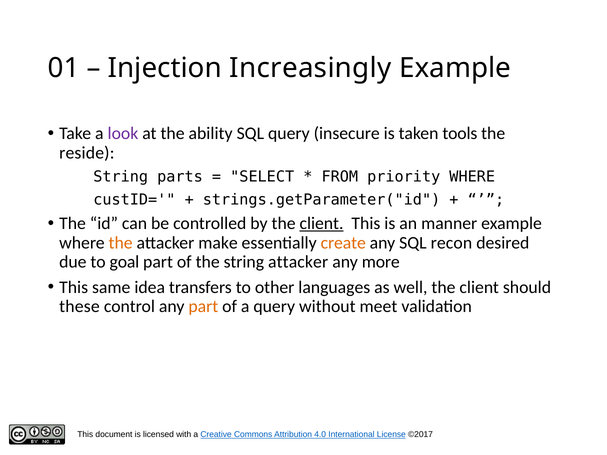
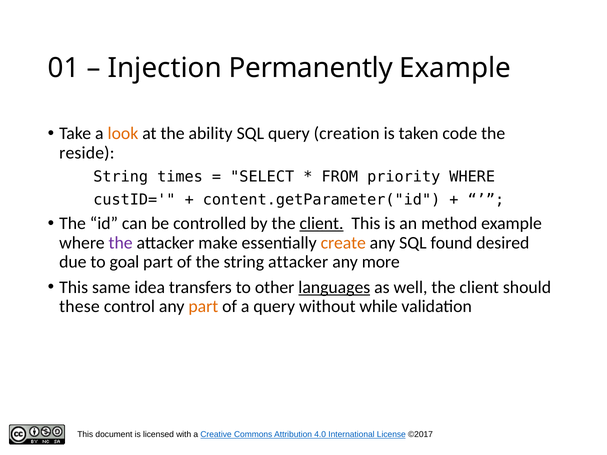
Increasingly: Increasingly -> Permanently
look colour: purple -> orange
insecure: insecure -> creation
tools: tools -> code
parts: parts -> times
strings.getParameter("id: strings.getParameter("id -> content.getParameter("id
manner: manner -> method
the at (121, 243) colour: orange -> purple
recon: recon -> found
languages underline: none -> present
meet: meet -> while
